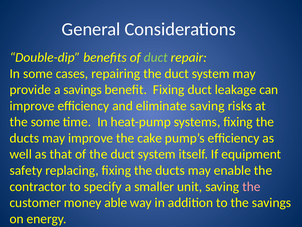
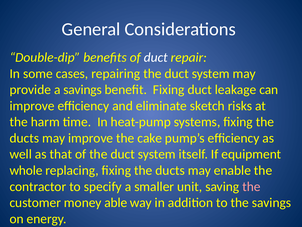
duct at (156, 57) colour: light green -> white
eliminate saving: saving -> sketch
the some: some -> harm
safety: safety -> whole
